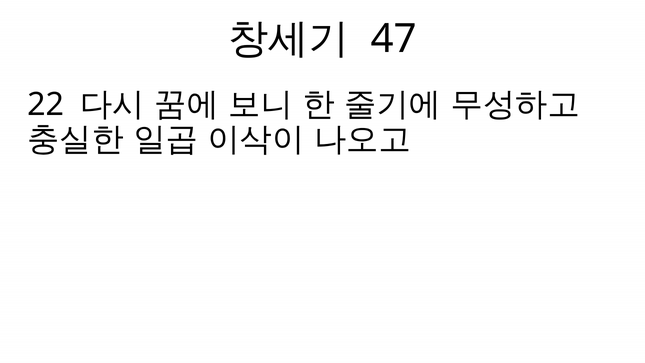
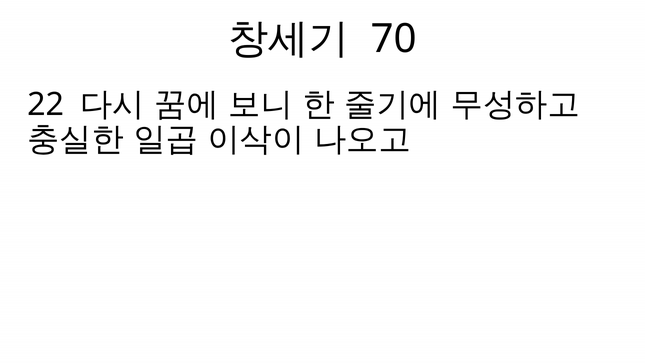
47: 47 -> 70
